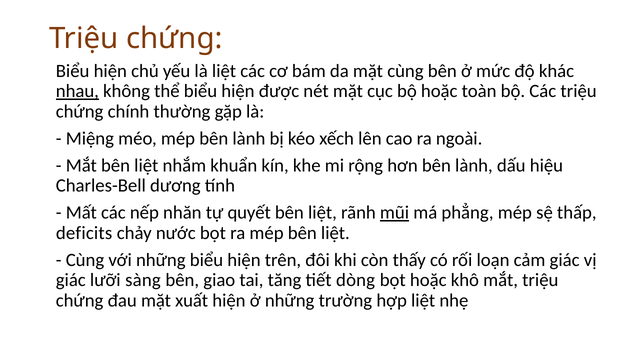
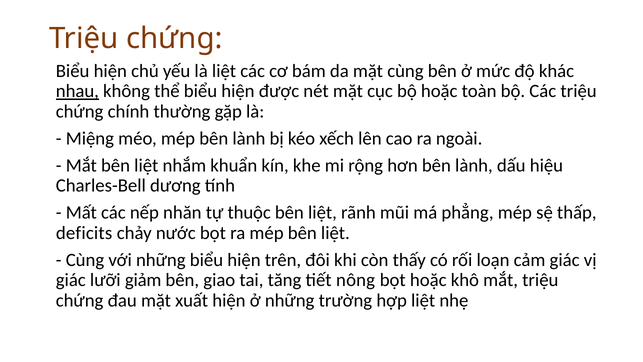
quyết: quyết -> thuộc
mũi underline: present -> none
sàng: sàng -> giảm
dòng: dòng -> nông
